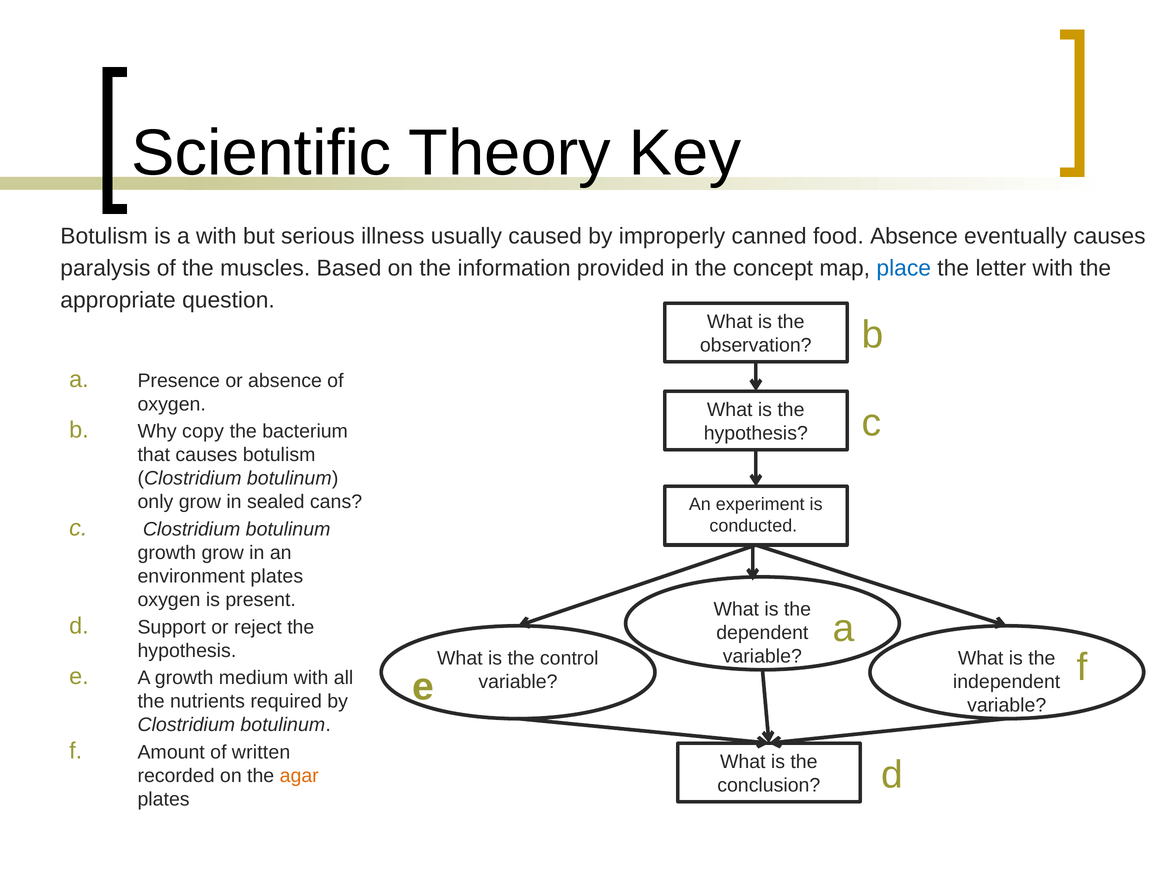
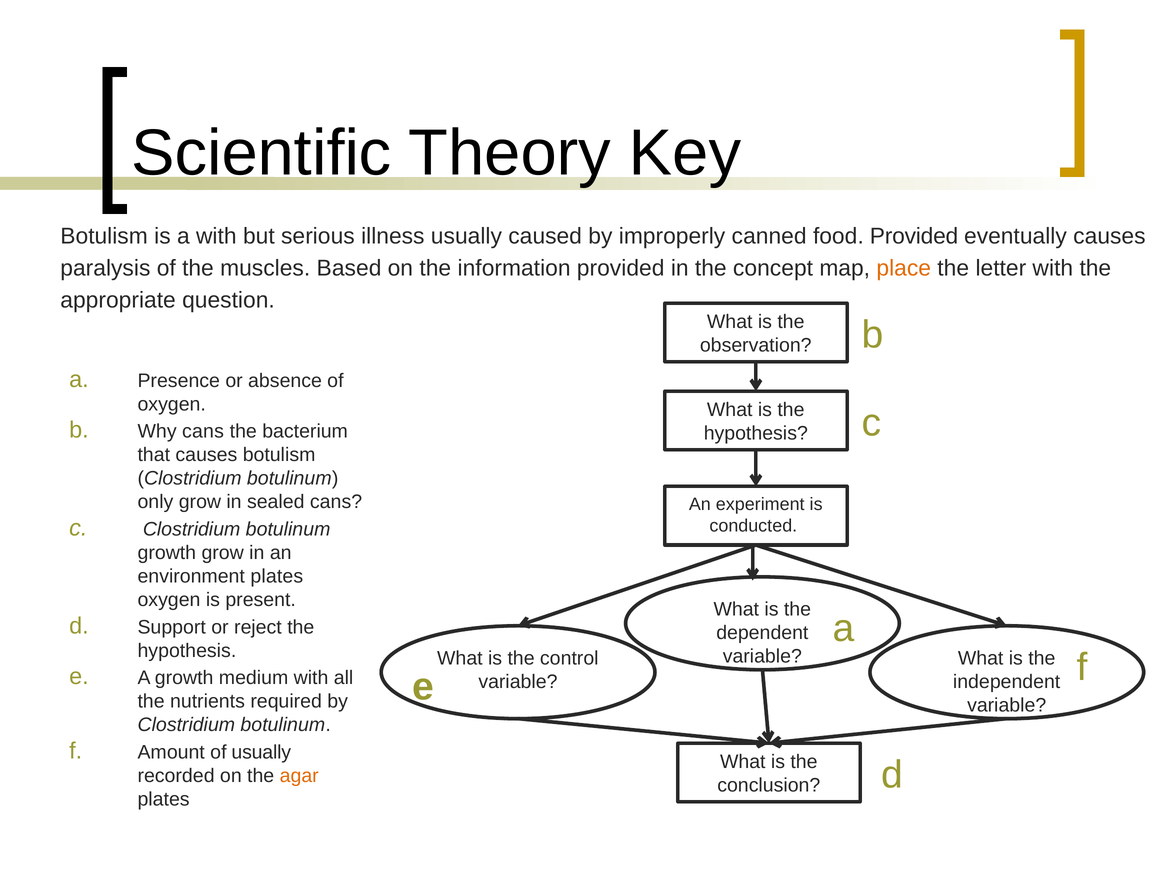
food Absence: Absence -> Provided
place colour: blue -> orange
Why copy: copy -> cans
of written: written -> usually
